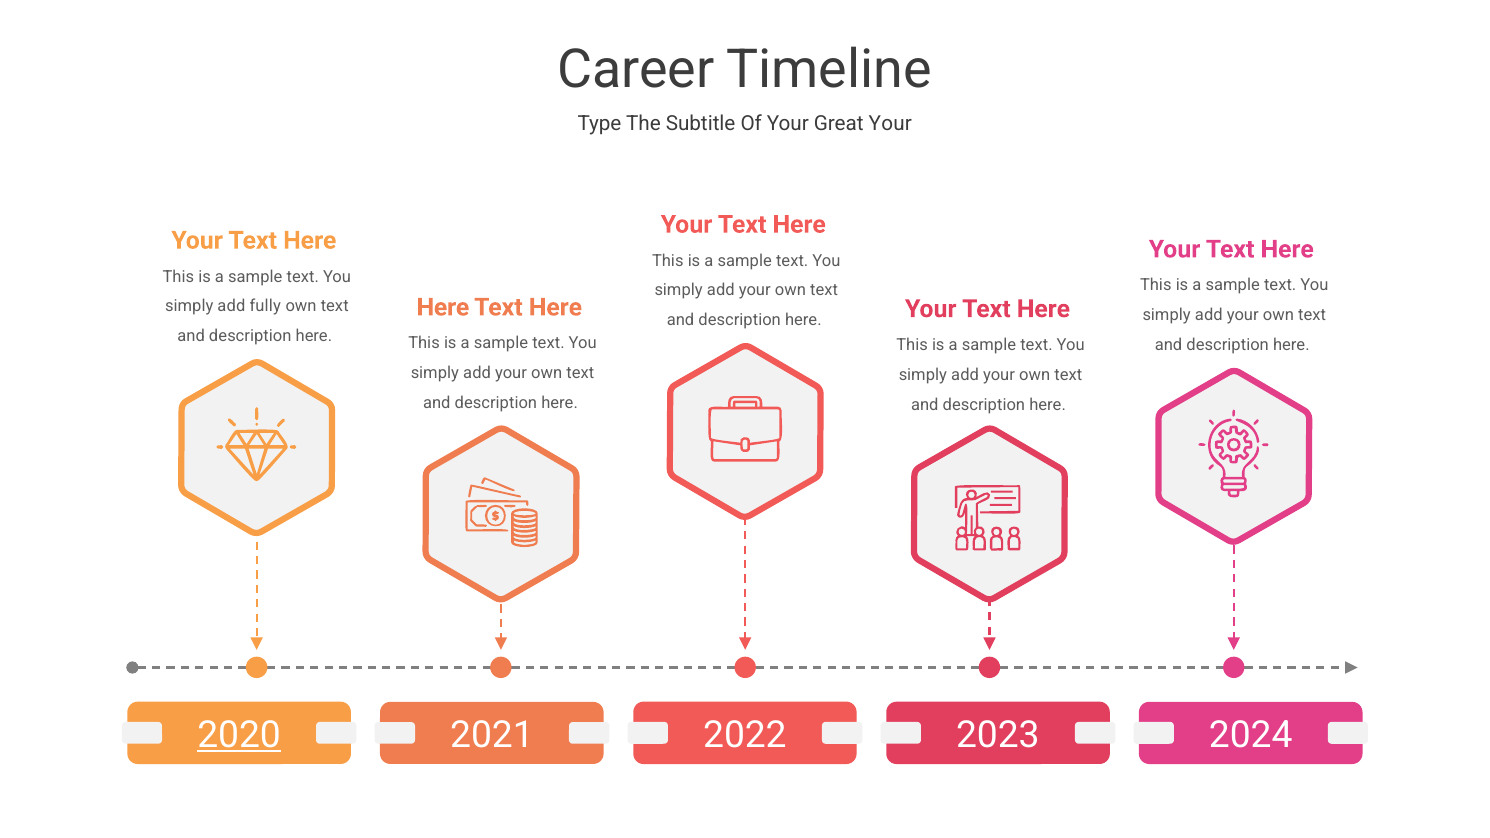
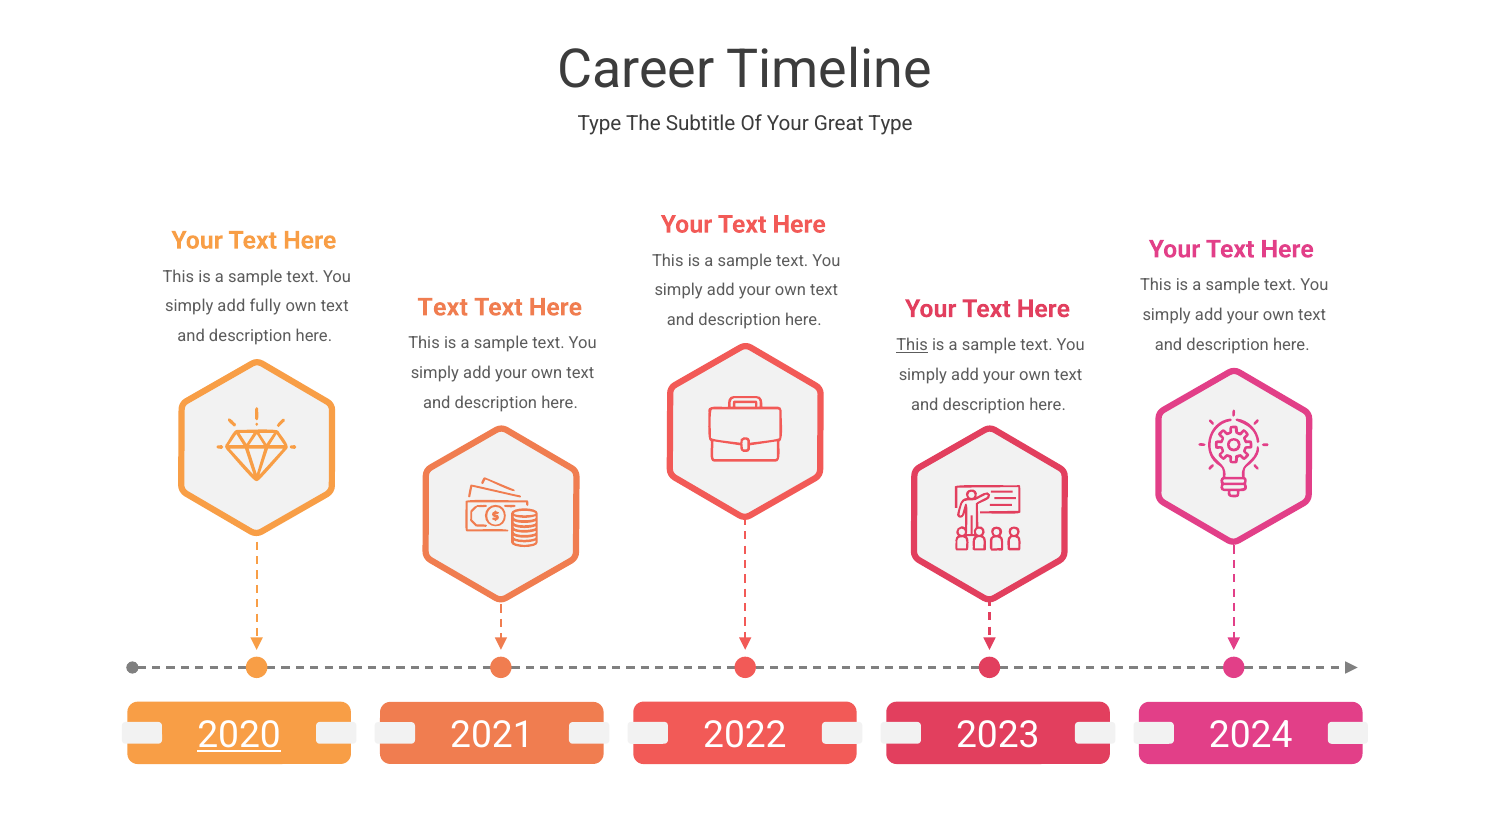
Great Your: Your -> Type
Here at (443, 307): Here -> Text
This at (912, 345) underline: none -> present
